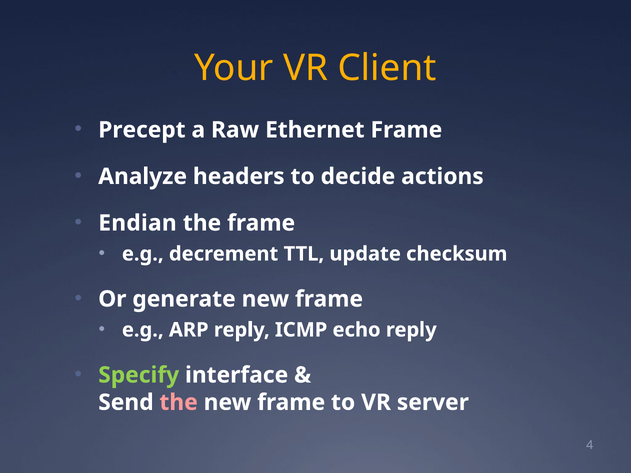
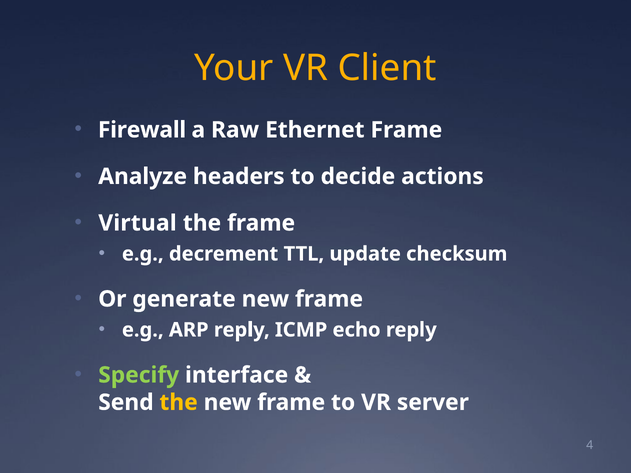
Precept: Precept -> Firewall
Endian: Endian -> Virtual
the at (179, 403) colour: pink -> yellow
